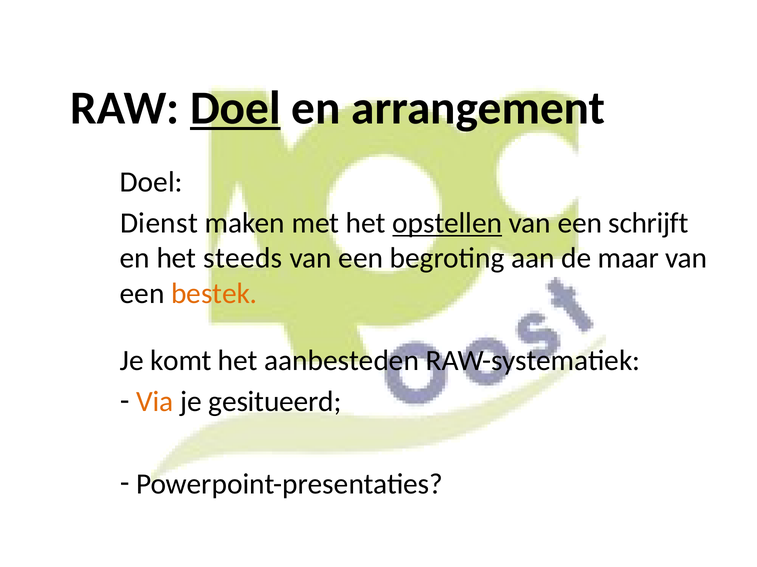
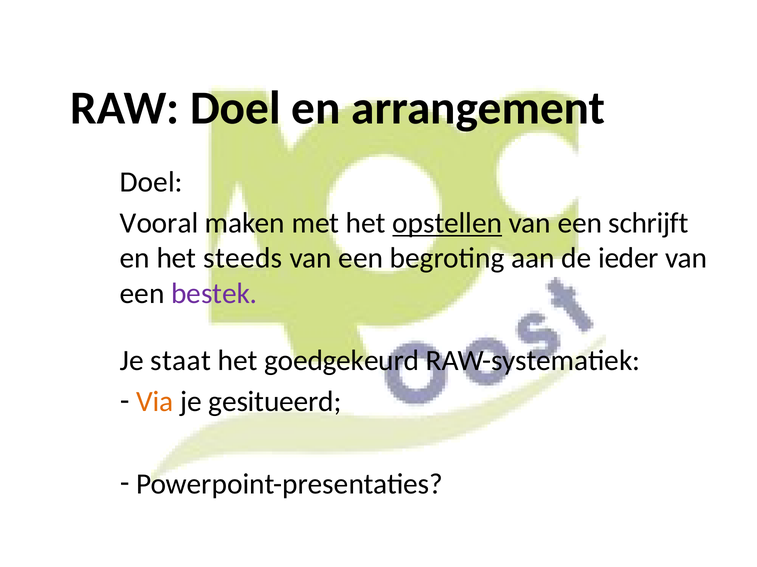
Doel at (235, 108) underline: present -> none
Dienst: Dienst -> Vooral
maar: maar -> ieder
bestek colour: orange -> purple
komt: komt -> staat
aanbesteden: aanbesteden -> goedgekeurd
